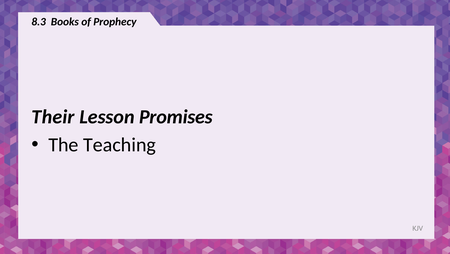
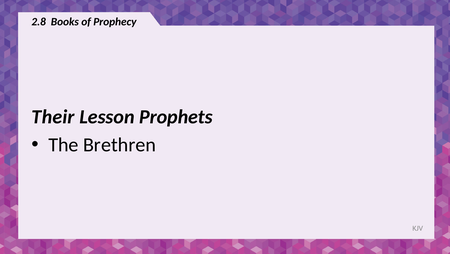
8.3: 8.3 -> 2.8
Promises: Promises -> Prophets
Teaching: Teaching -> Brethren
